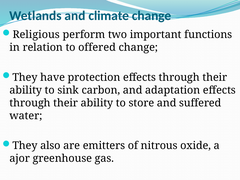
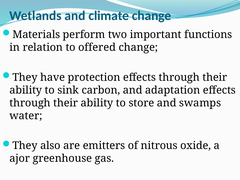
Religious: Religious -> Materials
suffered: suffered -> swamps
